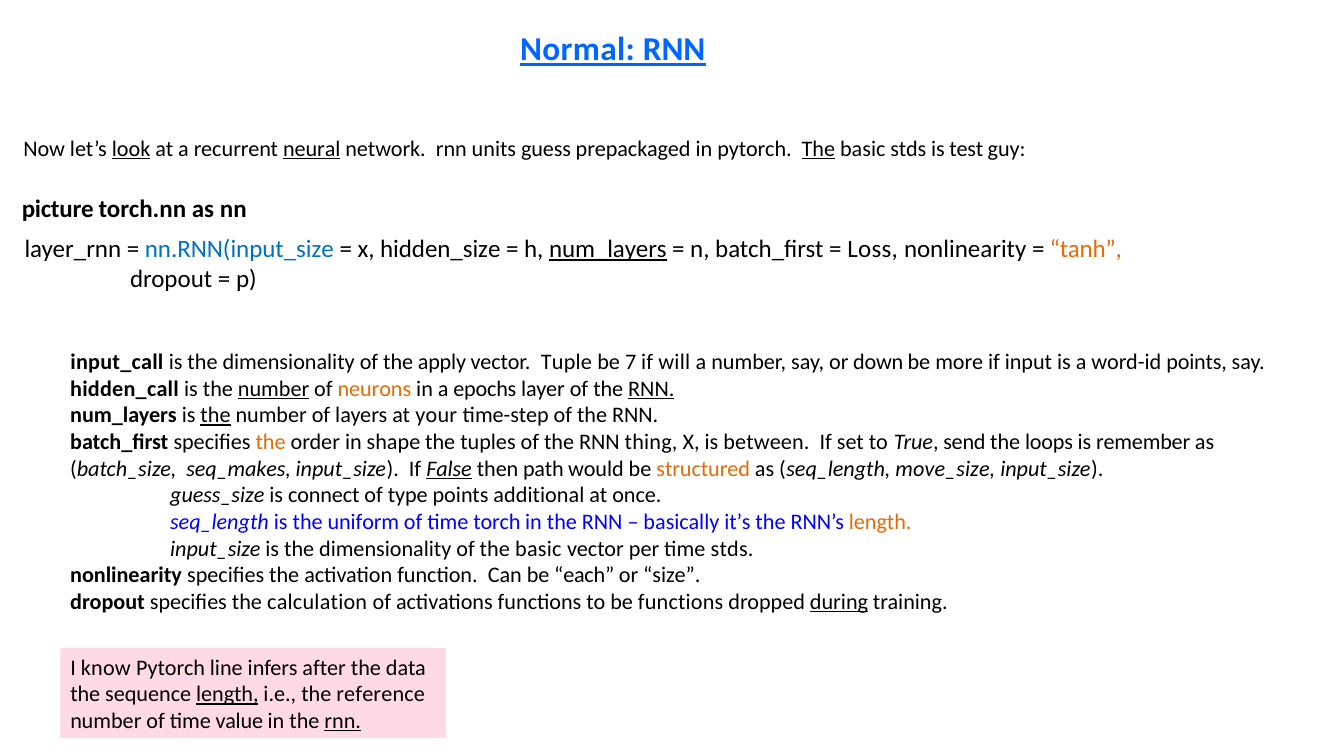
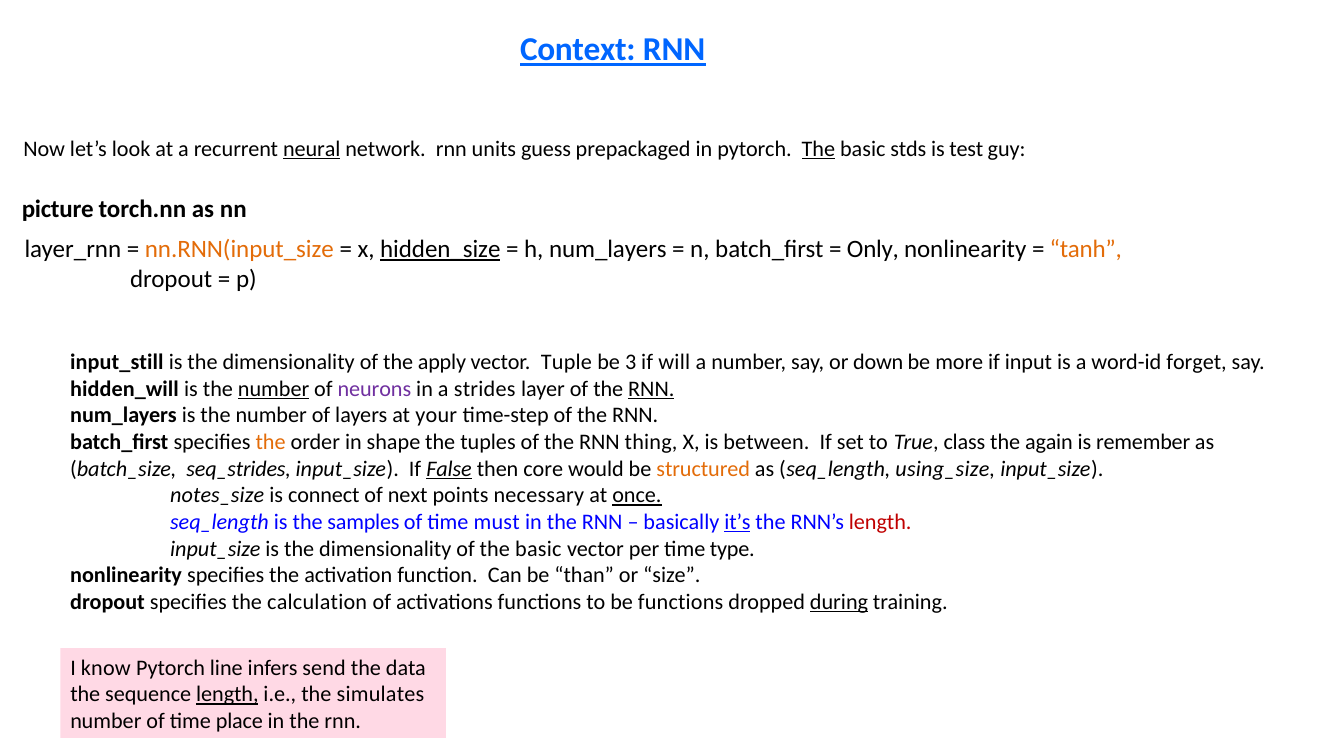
Normal: Normal -> Context
look underline: present -> none
nn.RNN(input_size colour: blue -> orange
hidden_size underline: none -> present
num_layers at (608, 249) underline: present -> none
Loss: Loss -> Only
input_call: input_call -> input_still
7: 7 -> 3
word-id points: points -> forget
hidden_call: hidden_call -> hidden_will
neurons colour: orange -> purple
epochs: epochs -> strides
the at (216, 415) underline: present -> none
send: send -> class
loops: loops -> again
seq_makes: seq_makes -> seq_strides
path: path -> core
move_size: move_size -> using_size
guess_size: guess_size -> notes_size
type: type -> next
additional: additional -> necessary
once underline: none -> present
uniform: uniform -> samples
torch: torch -> must
it’s underline: none -> present
length at (880, 522) colour: orange -> red
time stds: stds -> type
each: each -> than
after: after -> send
reference: reference -> simulates
value: value -> place
rnn at (343, 721) underline: present -> none
